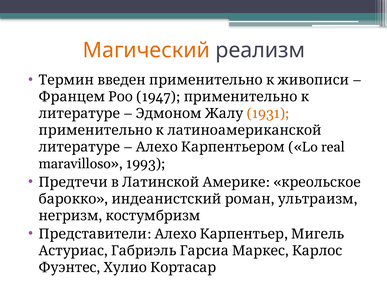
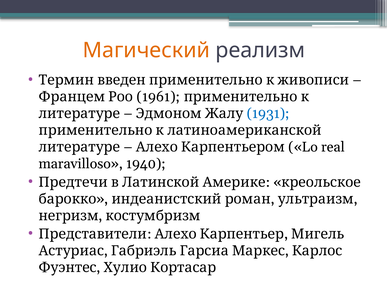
1947: 1947 -> 1961
1931 colour: orange -> blue
1993: 1993 -> 1940
